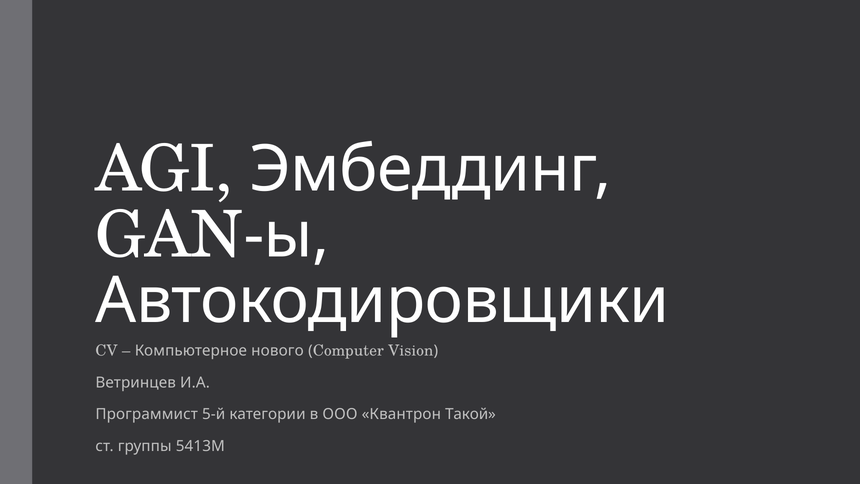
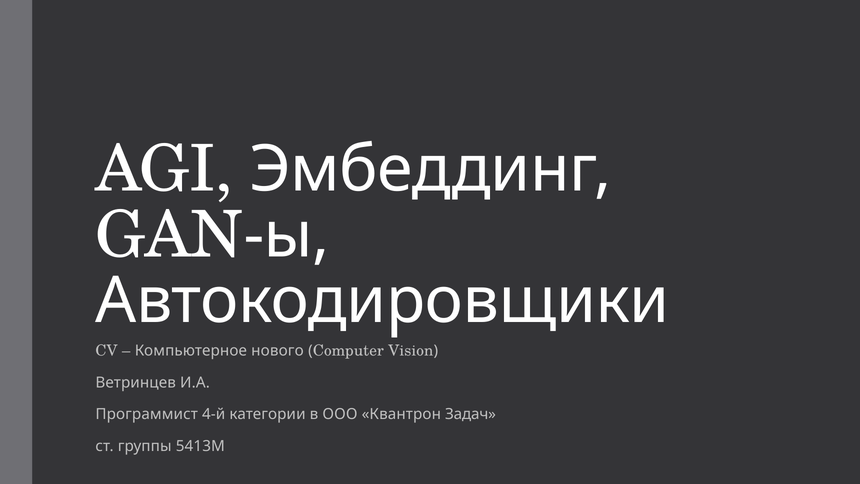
5-й: 5-й -> 4-й
Такой: Такой -> Задач
